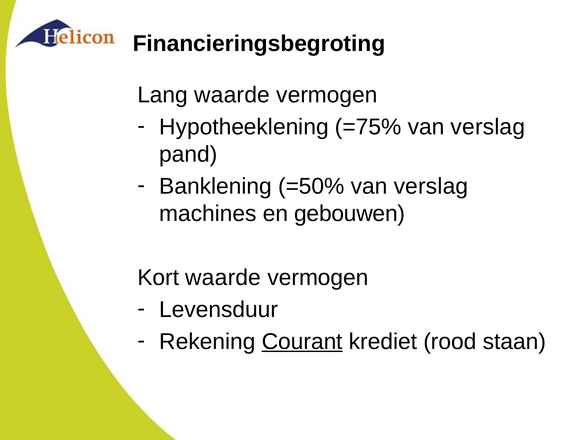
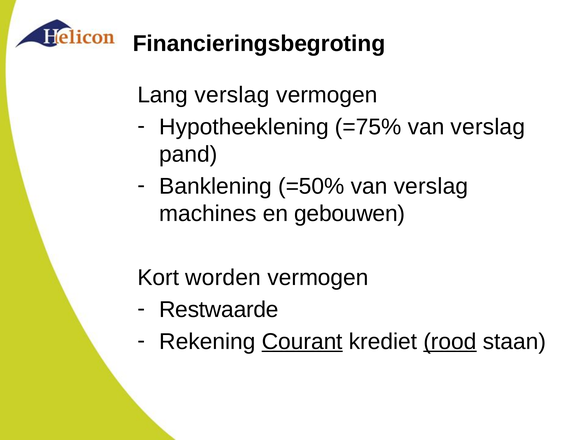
Lang waarde: waarde -> verslag
Kort waarde: waarde -> worden
Levensduur: Levensduur -> Restwaarde
rood underline: none -> present
